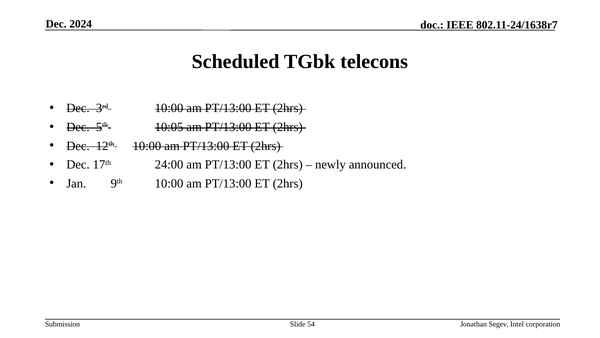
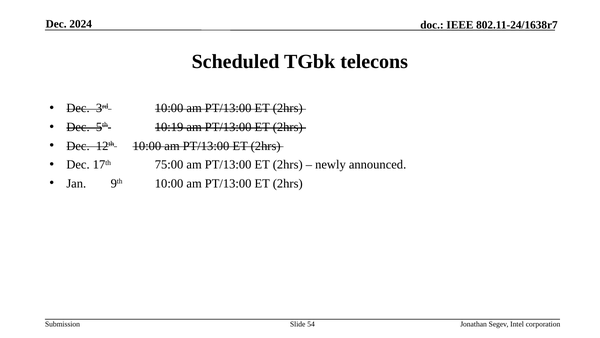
10:05: 10:05 -> 10:19
24:00: 24:00 -> 75:00
